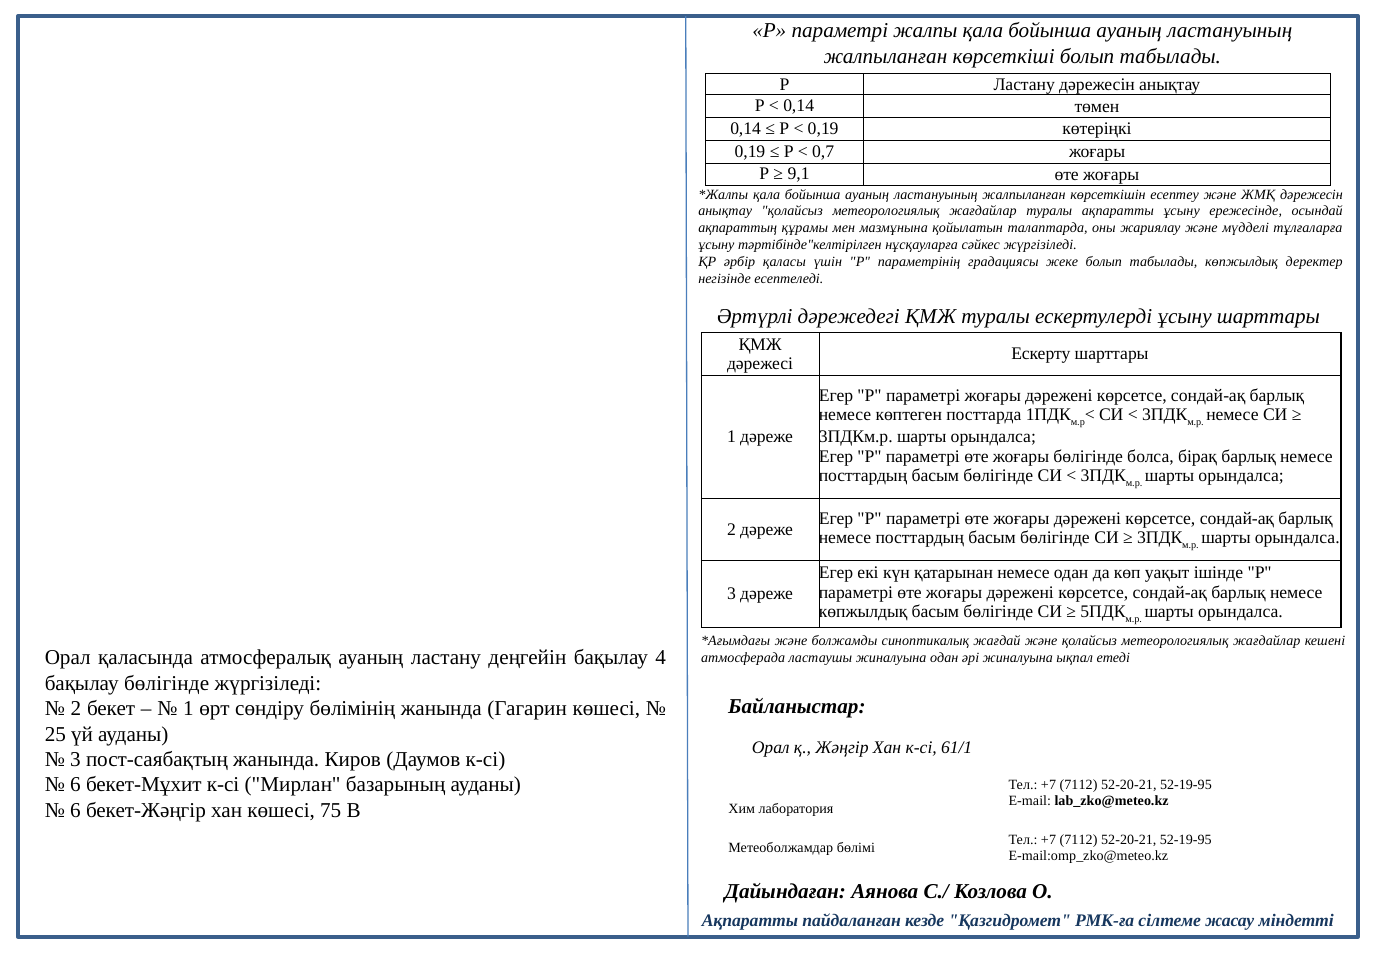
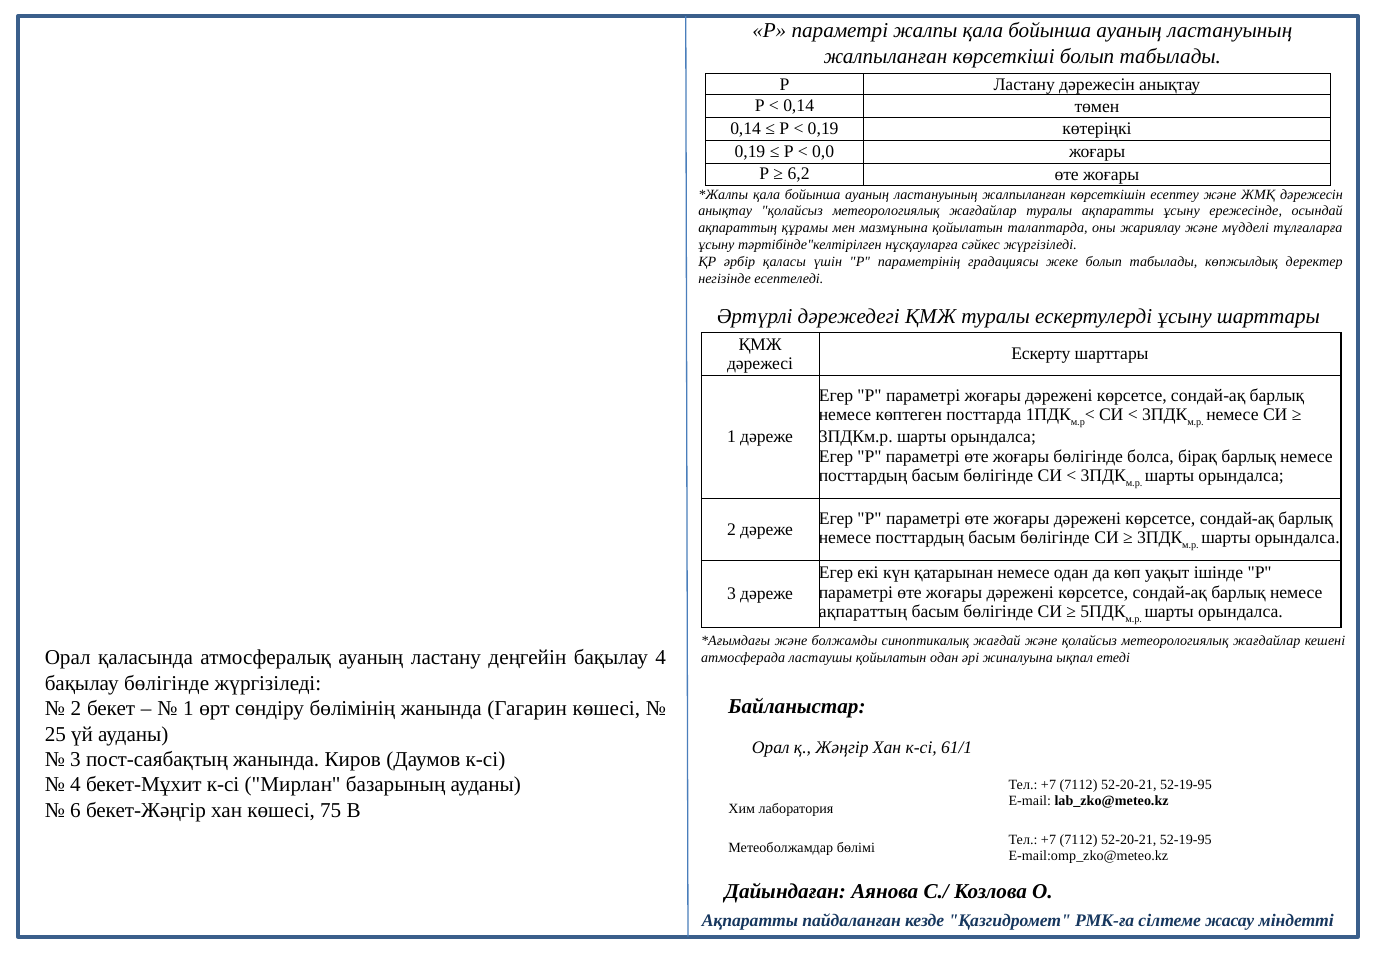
0,7: 0,7 -> 0,0
9,1: 9,1 -> 6,2
көпжылдық at (863, 612): көпжылдық -> ақпараттың
ластаушы жиналуына: жиналуына -> қойылатын
6 at (75, 785): 6 -> 4
